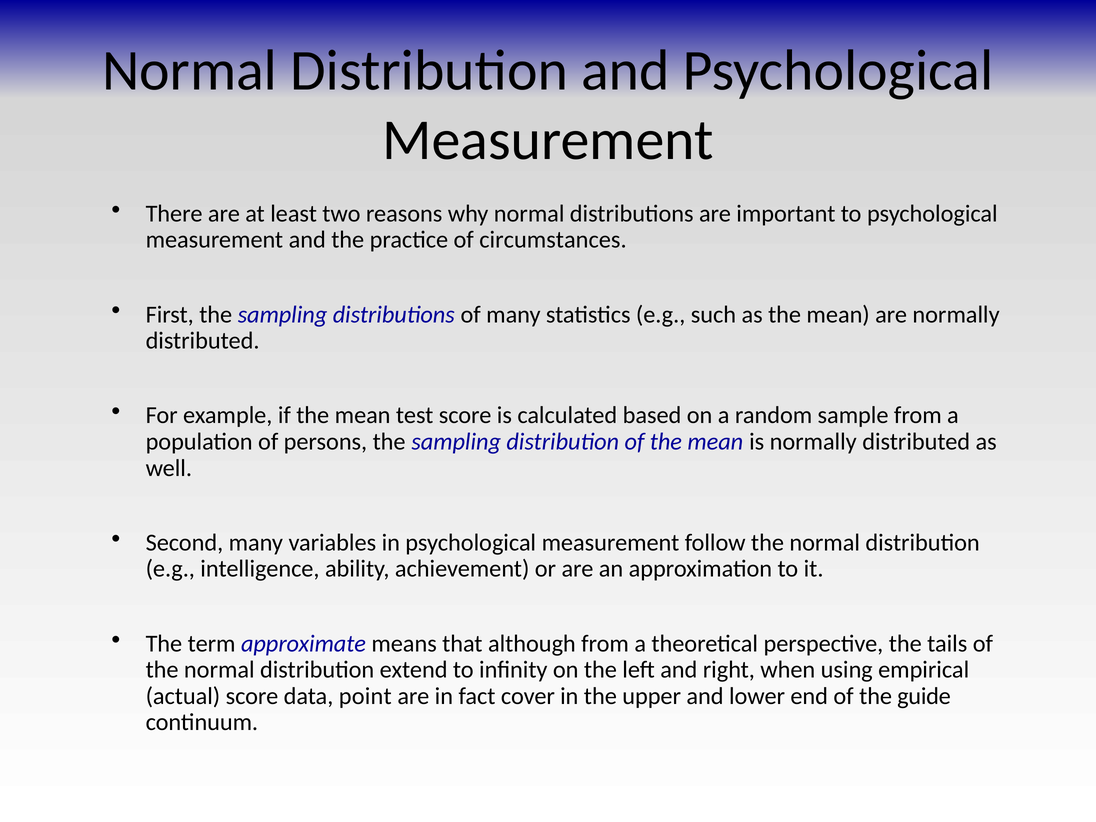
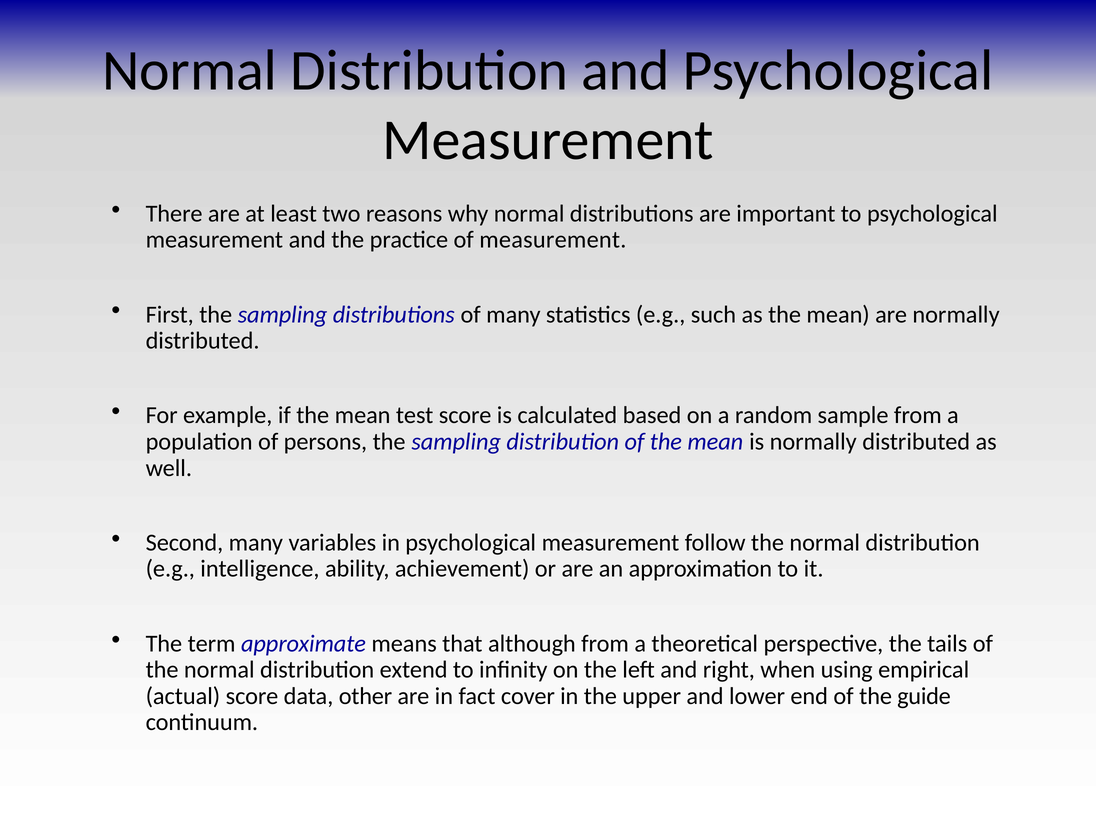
of circumstances: circumstances -> measurement
point: point -> other
